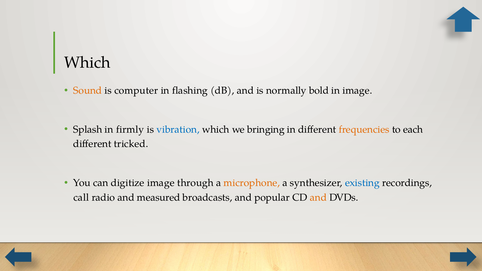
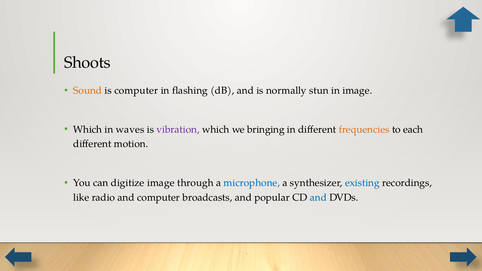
Which at (87, 63): Which -> Shoots
bold: bold -> stun
Splash at (88, 130): Splash -> Which
firmly: firmly -> waves
vibration colour: blue -> purple
tricked: tricked -> motion
microphone colour: orange -> blue
call: call -> like
and measured: measured -> computer
and at (318, 197) colour: orange -> blue
